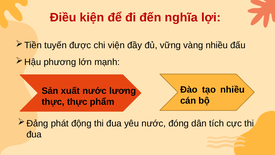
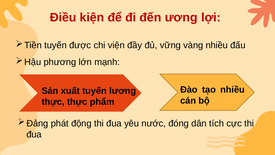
nghĩa: nghĩa -> ương
xuất nước: nước -> tuyến
